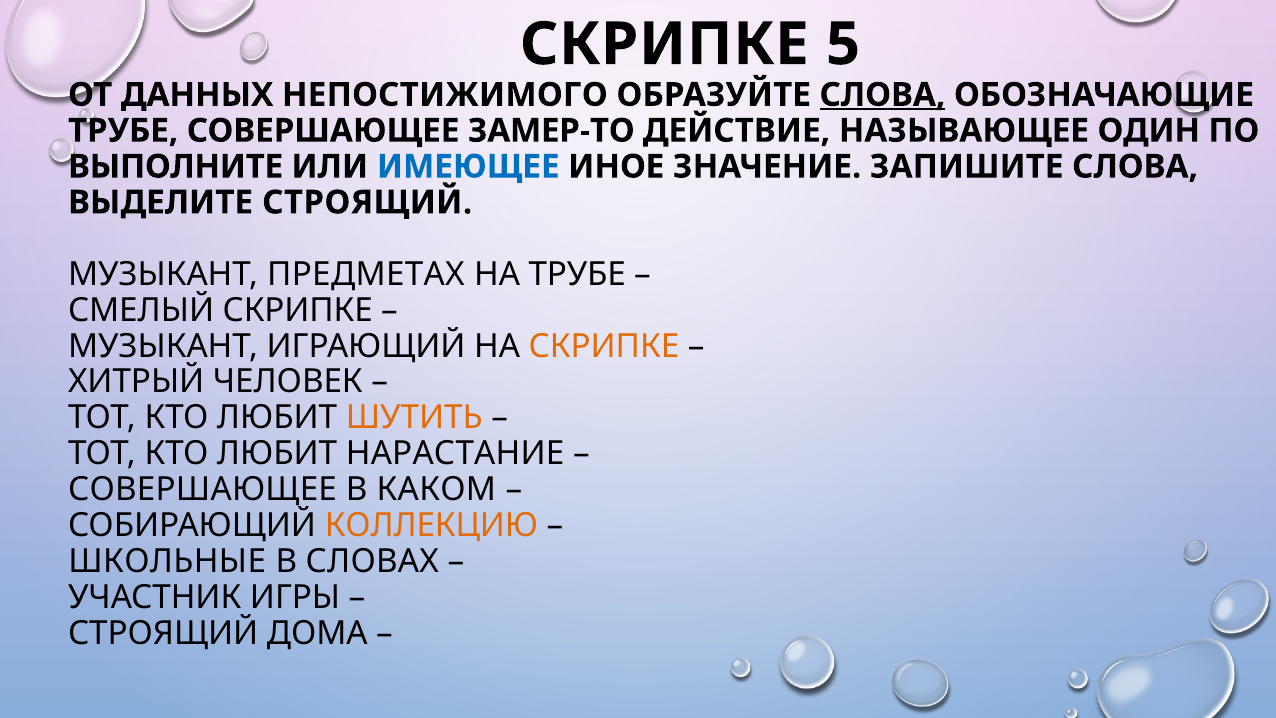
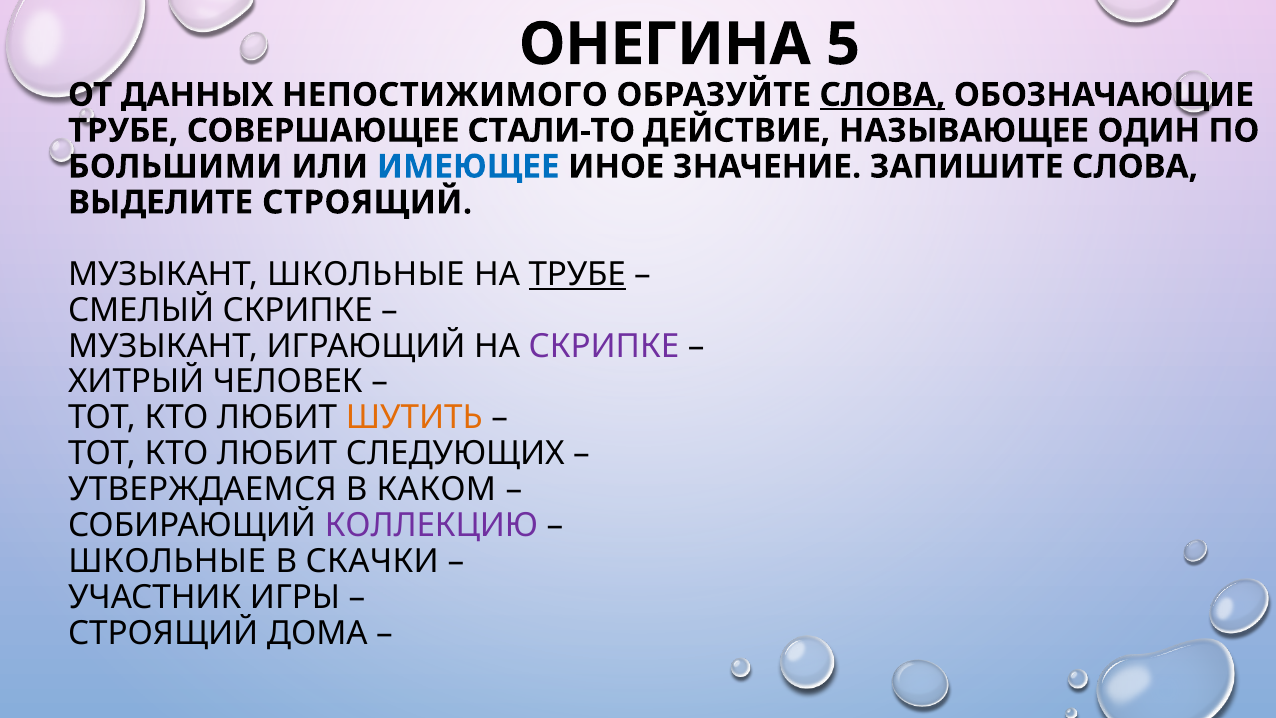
СКРИПКЕ at (664, 44): СКРИПКЕ -> ОНЕГИНА
ЗАМЕР-ТО: ЗАМЕР-ТО -> СТАЛИ-ТО
ВЫПОЛНИТЕ: ВЫПОЛНИТЕ -> БОЛЬШИМИ
МУЗЫКАНТ ПРЕДМЕТАХ: ПРЕДМЕТАХ -> ШКОЛЬНЫЕ
ТРУБЕ at (577, 274) underline: none -> present
СКРИПКЕ at (604, 346) colour: orange -> purple
НАРАСТАНИЕ: НАРАСТАНИЕ -> СЛЕДУЮЩИХ
СОВЕРШАЮЩЕЕ at (202, 489): СОВЕРШАЮЩЕЕ -> УТВЕРЖДАЕМСЯ
КОЛЛЕКЦИЮ colour: orange -> purple
СЛОВАХ: СЛОВАХ -> СКАЧКИ
